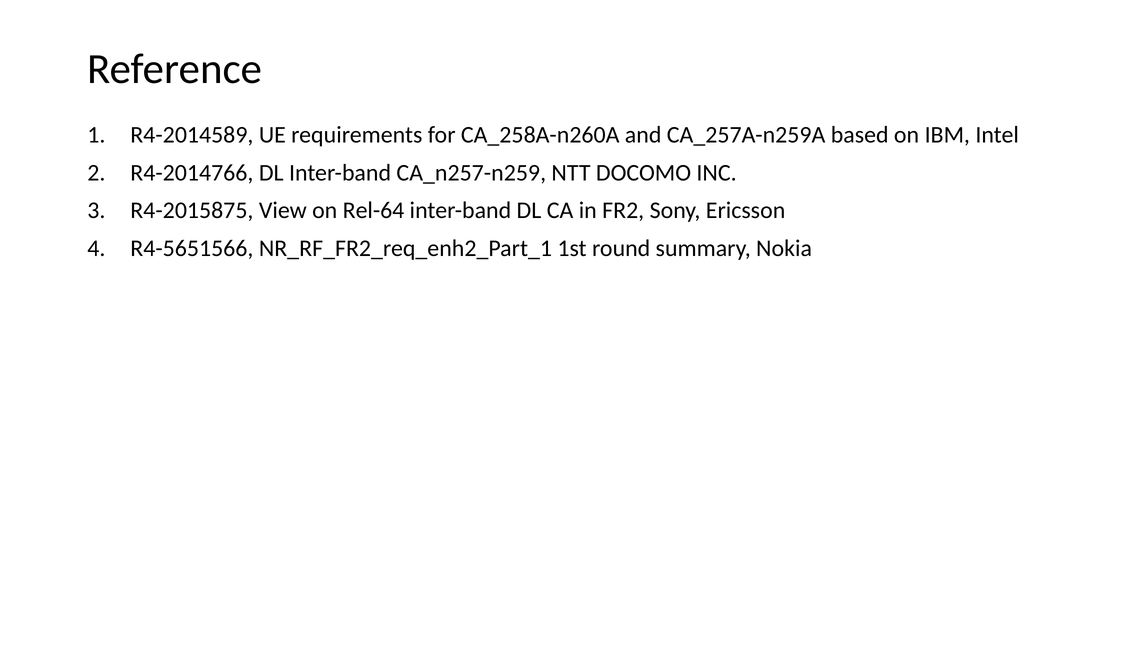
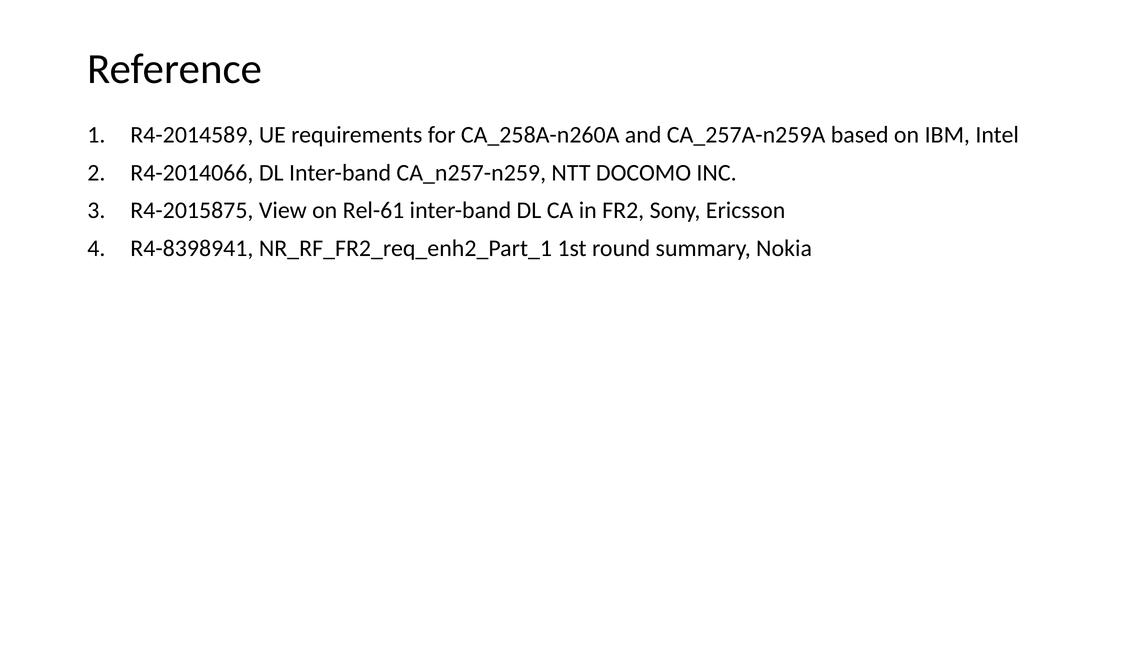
R4-2014766: R4-2014766 -> R4-2014066
Rel-64: Rel-64 -> Rel-61
R4-5651566: R4-5651566 -> R4-8398941
